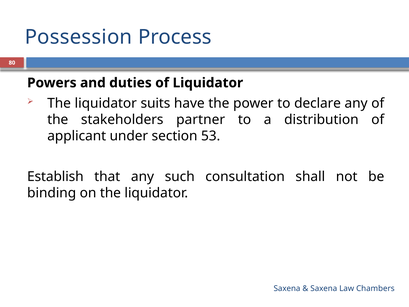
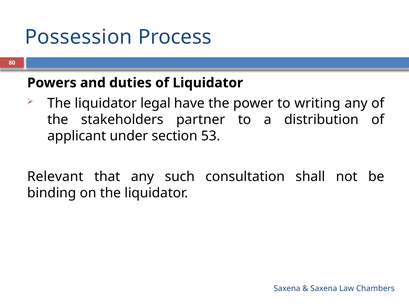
suits: suits -> legal
declare: declare -> writing
Establish: Establish -> Relevant
